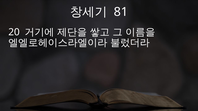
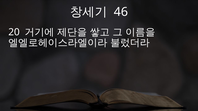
81: 81 -> 46
